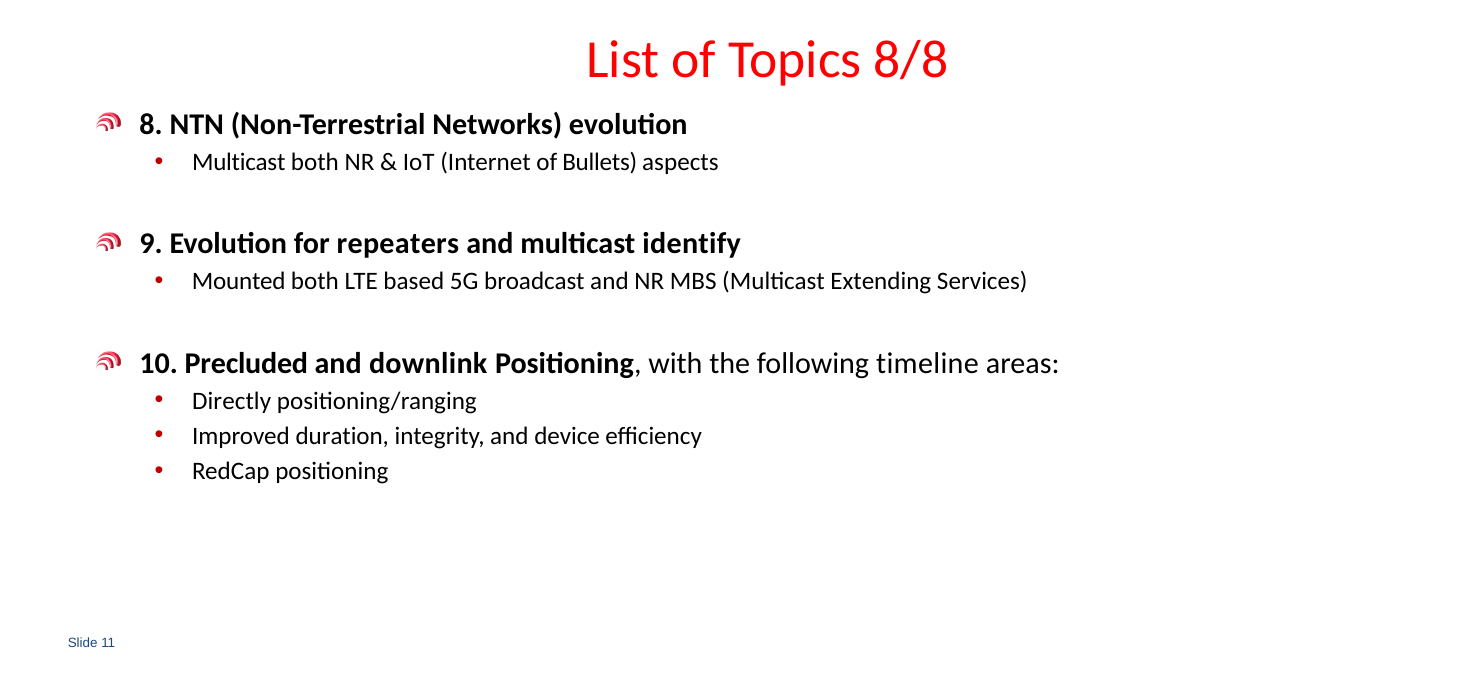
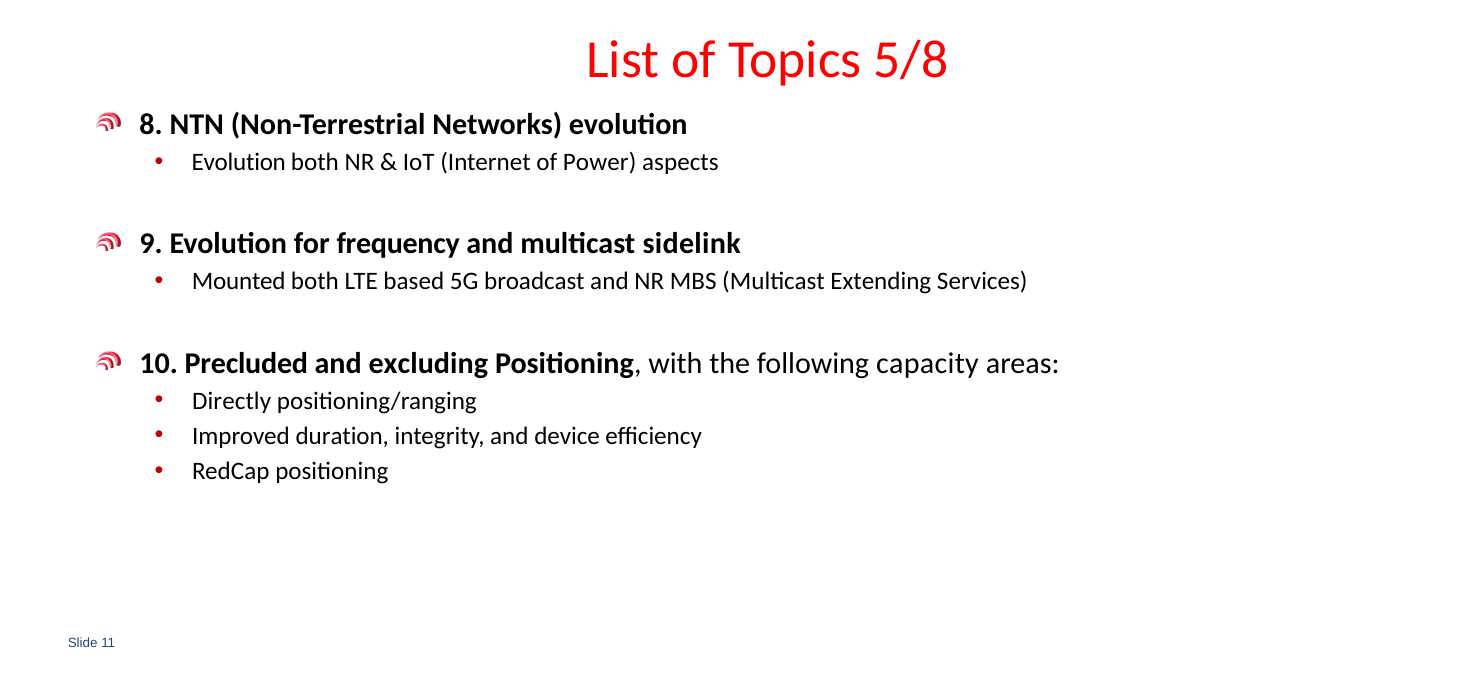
8/8: 8/8 -> 5/8
Multicast at (239, 162): Multicast -> Evolution
Bullets: Bullets -> Power
repeaters: repeaters -> frequency
identify: identify -> sidelink
downlink: downlink -> excluding
timeline: timeline -> capacity
